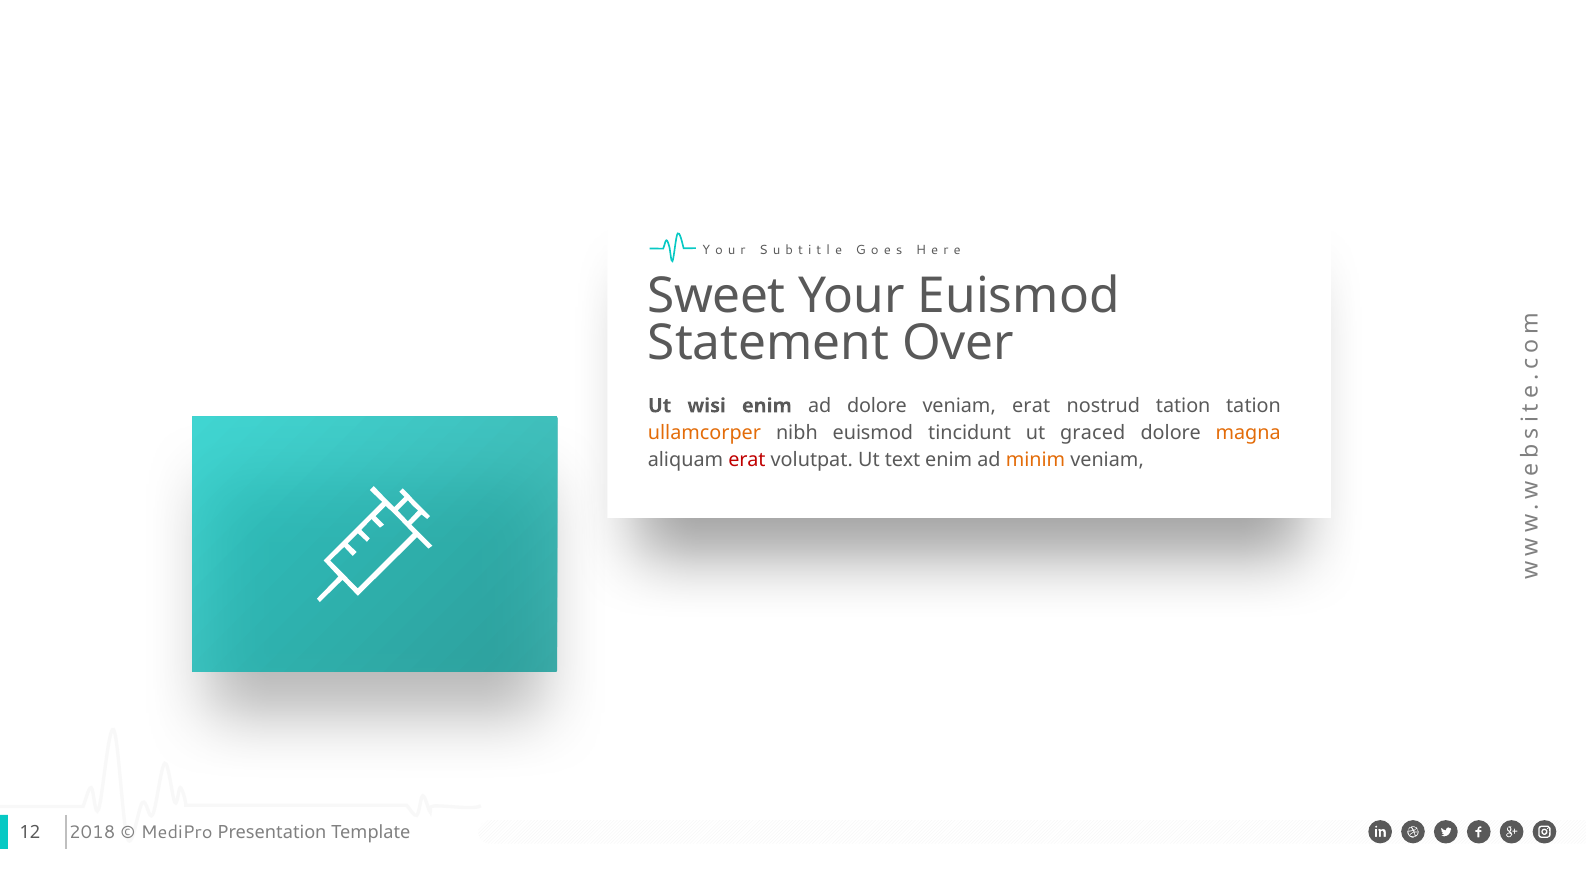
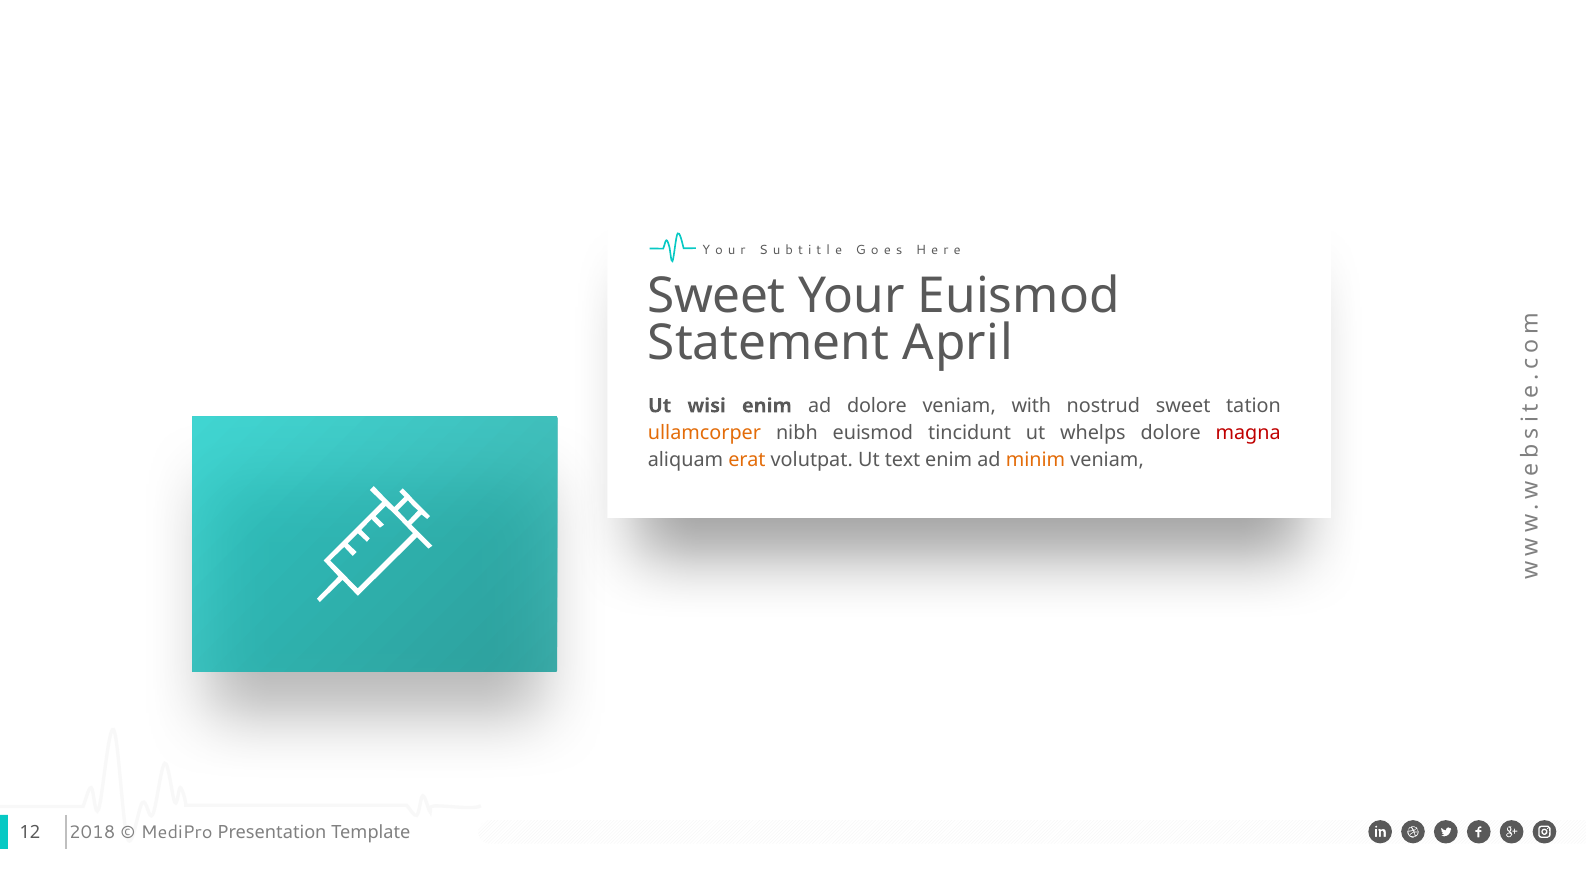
Over: Over -> April
veniam erat: erat -> with
nostrud tation: tation -> sweet
graced: graced -> whelps
magna colour: orange -> red
erat at (747, 460) colour: red -> orange
